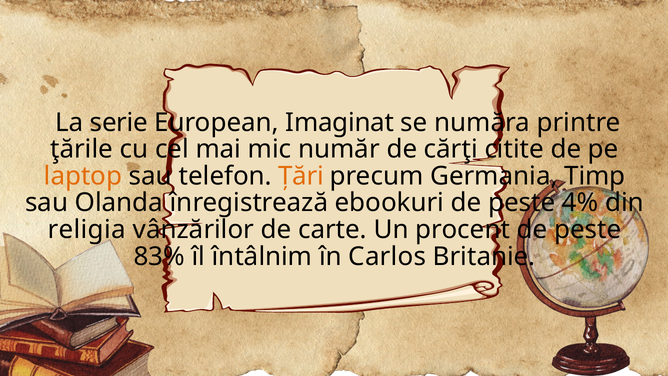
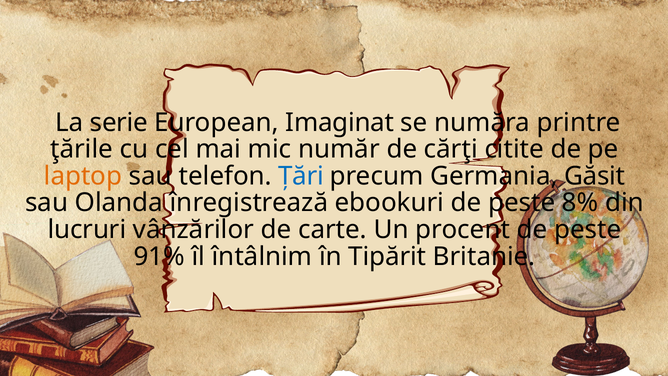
Țări colour: orange -> blue
Timp: Timp -> Găsit
4%: 4% -> 8%
religia: religia -> lucruri
83%: 83% -> 91%
Carlos: Carlos -> Tipărit
